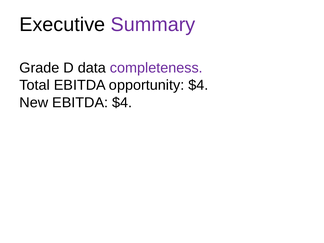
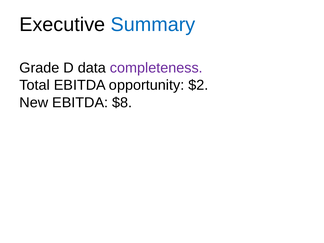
Summary colour: purple -> blue
opportunity $4: $4 -> $2
EBITDA $4: $4 -> $8
